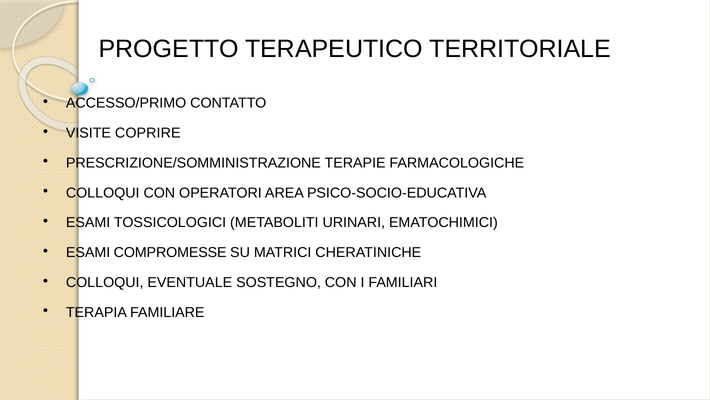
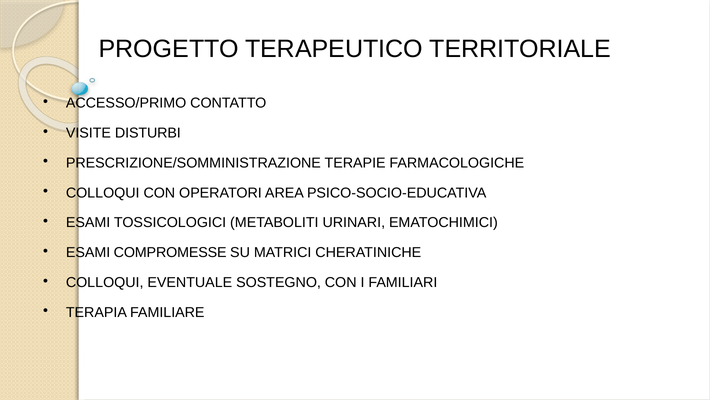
COPRIRE: COPRIRE -> DISTURBI
